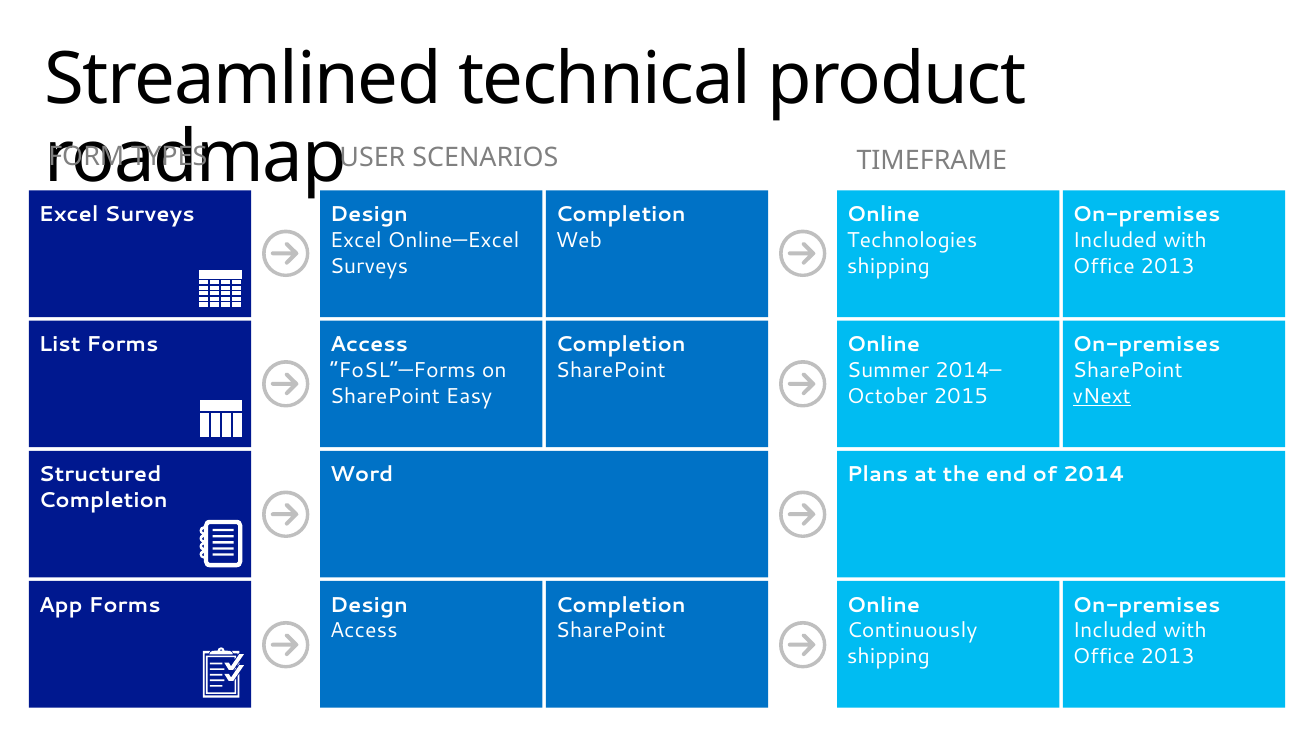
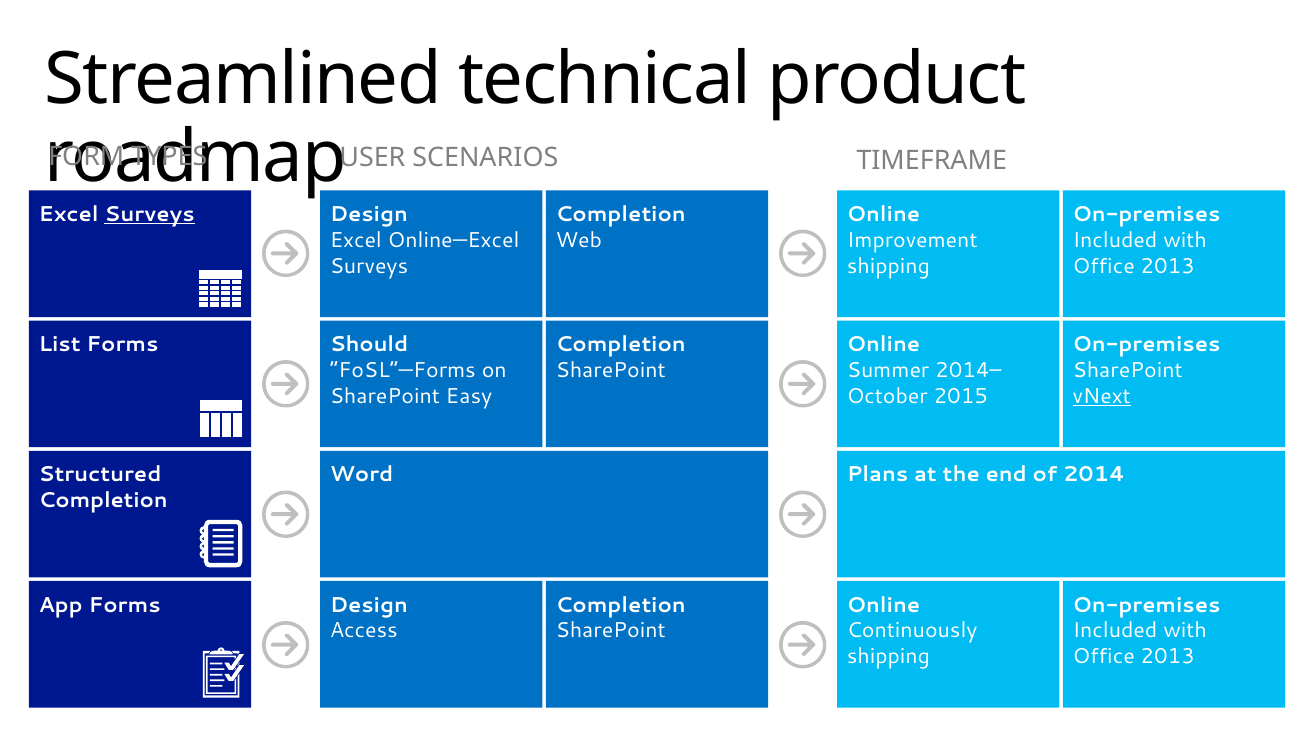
Surveys at (149, 214) underline: none -> present
Technologies: Technologies -> Improvement
Access at (369, 345): Access -> Should
